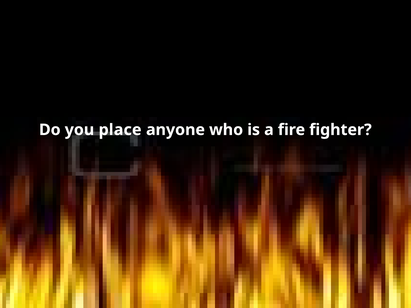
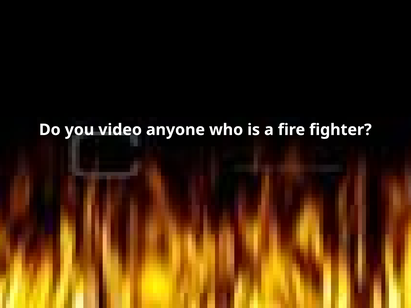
place: place -> video
